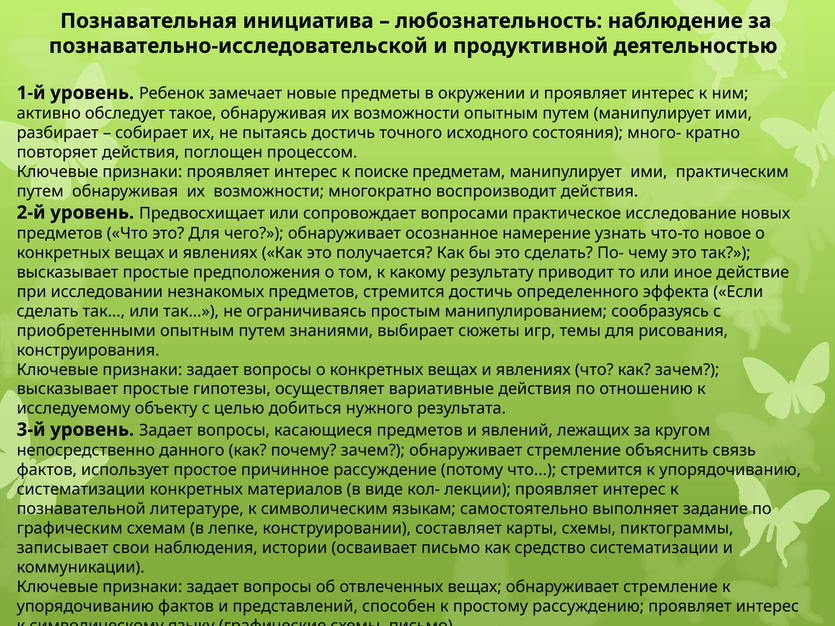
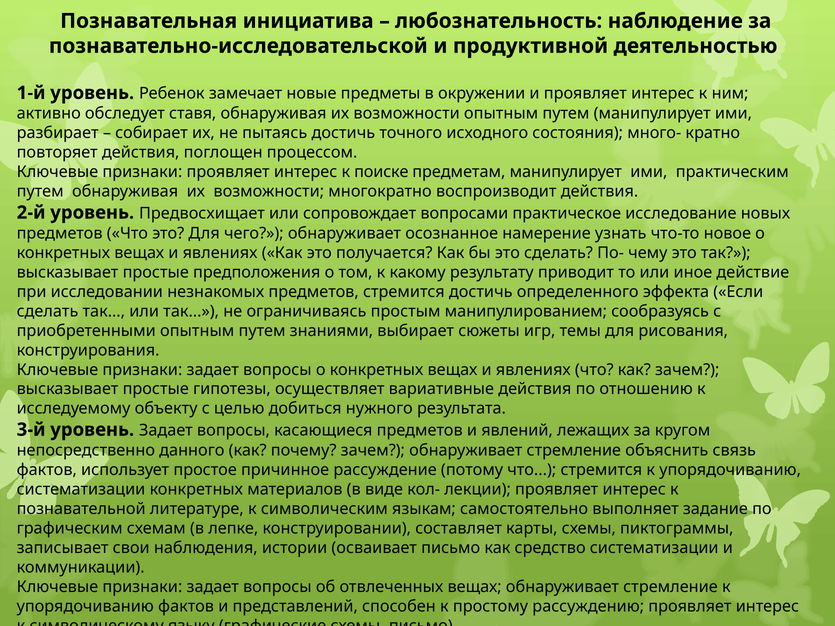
такое: такое -> ставя
